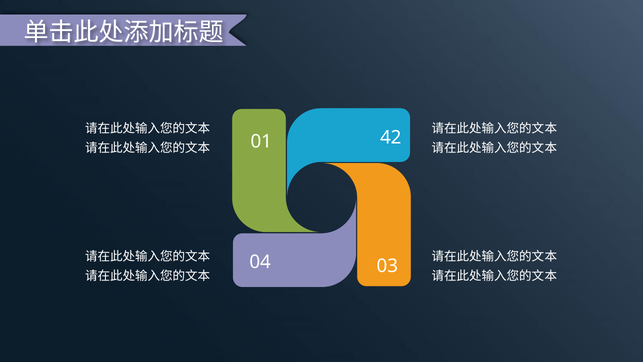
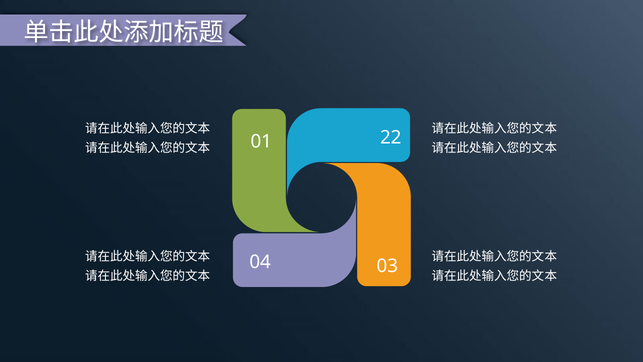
42: 42 -> 22
